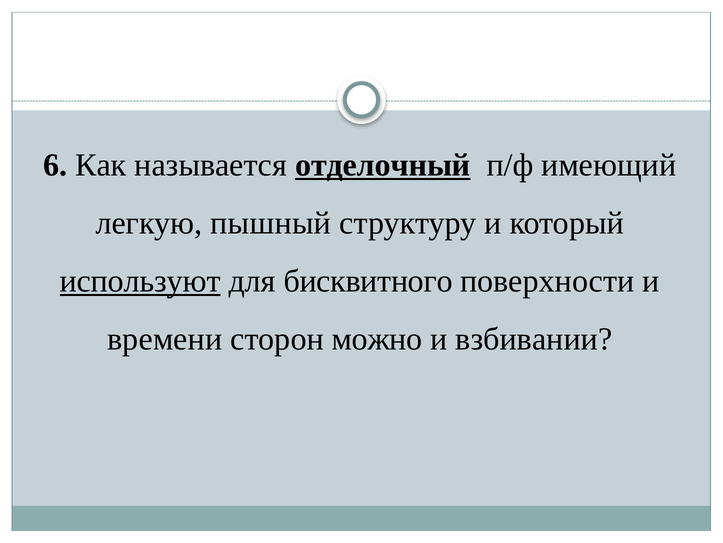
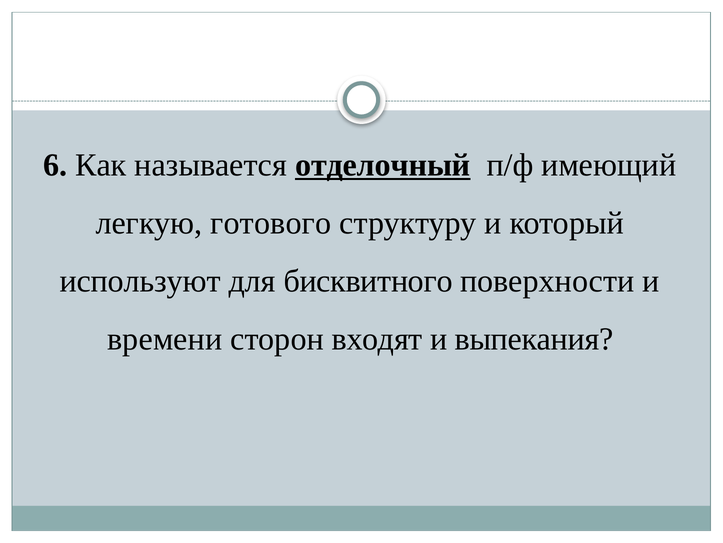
пышный: пышный -> готового
используют underline: present -> none
можно: можно -> входят
взбивании: взбивании -> выпекания
